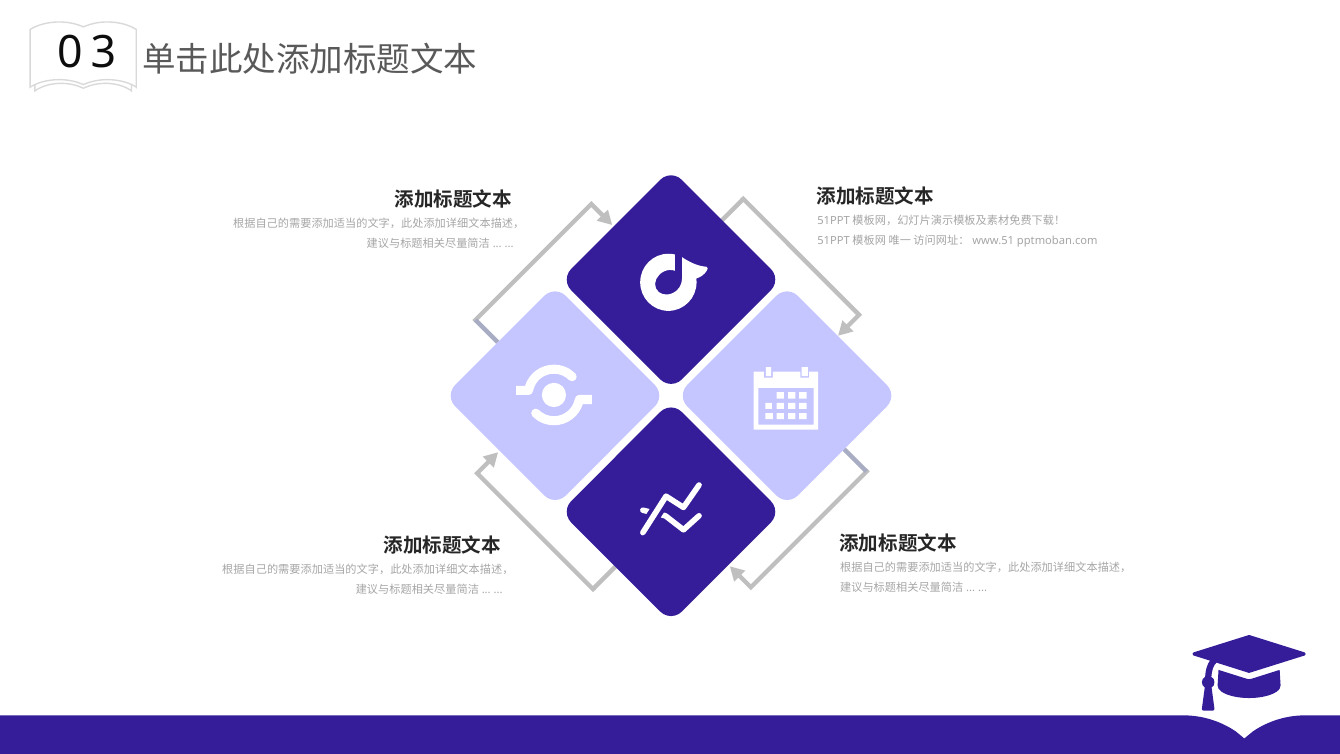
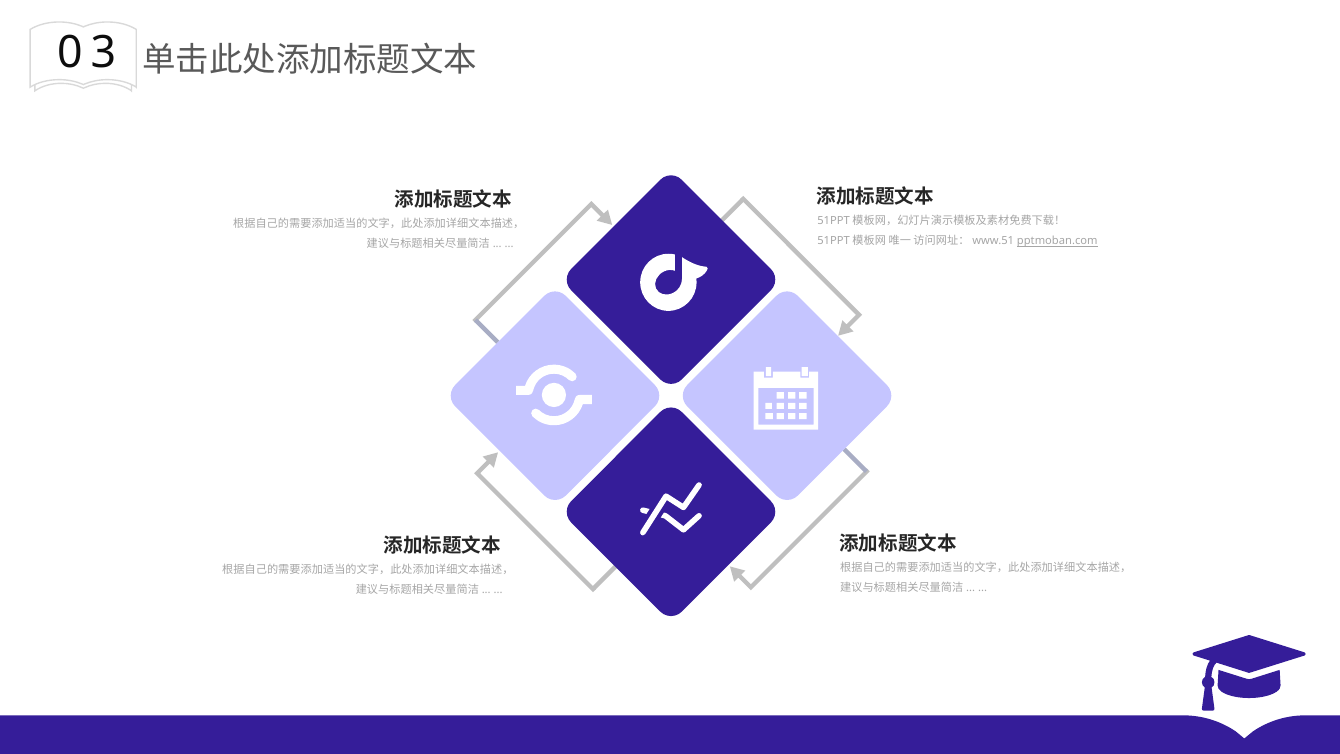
pptmoban.com underline: none -> present
